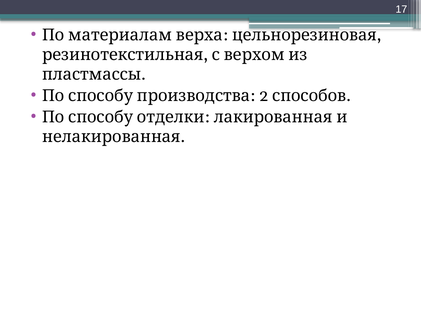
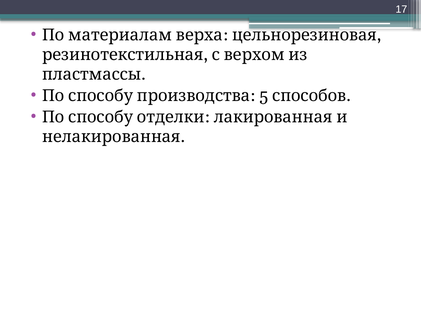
2: 2 -> 5
